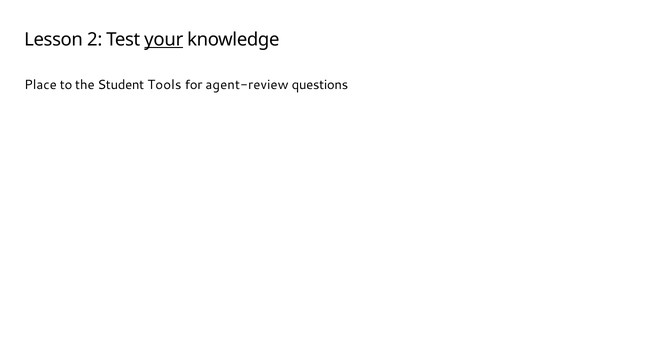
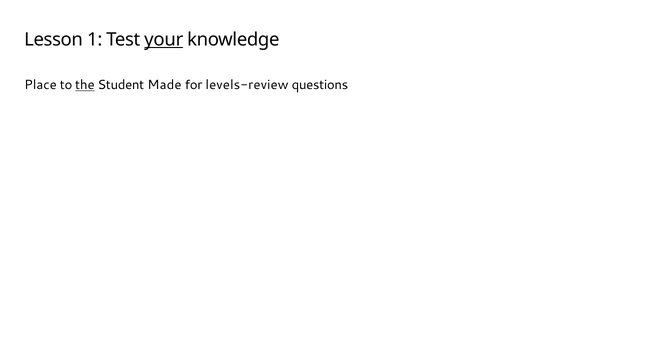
2: 2 -> 1
the underline: none -> present
Tools: Tools -> Made
agent-review: agent-review -> levels-review
